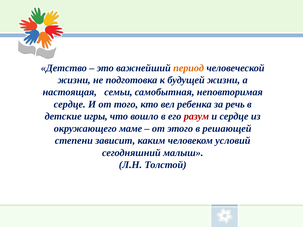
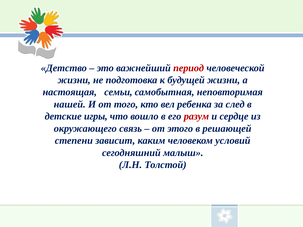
период colour: orange -> red
сердце at (70, 104): сердце -> нашей
речь: речь -> след
маме: маме -> связь
